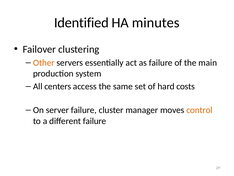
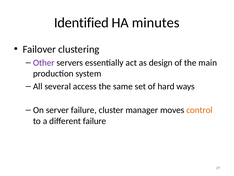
Other colour: orange -> purple
as failure: failure -> design
centers: centers -> several
costs: costs -> ways
